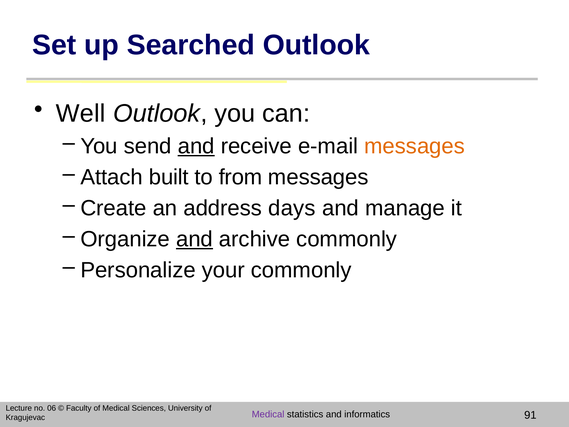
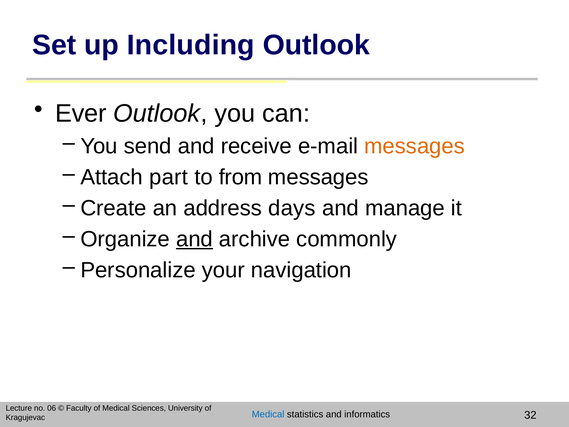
Searched: Searched -> Including
Well: Well -> Ever
and at (196, 146) underline: present -> none
built: built -> part
your commonly: commonly -> navigation
Medical at (268, 414) colour: purple -> blue
91: 91 -> 32
